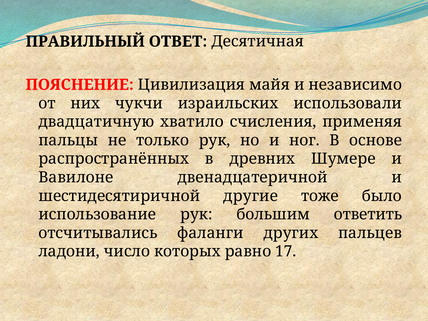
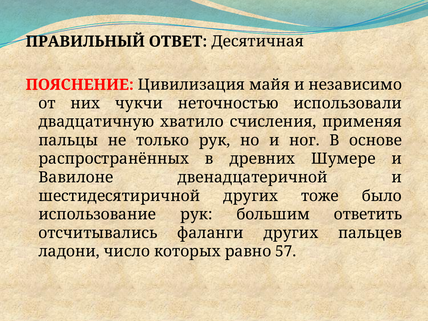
израильских: израильских -> неточностью
шестидесятиричной другие: другие -> других
17: 17 -> 57
